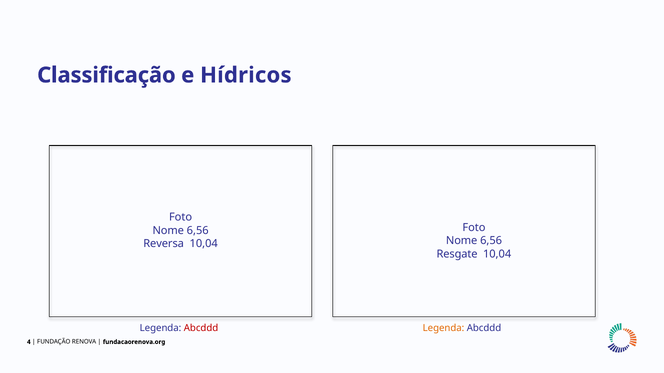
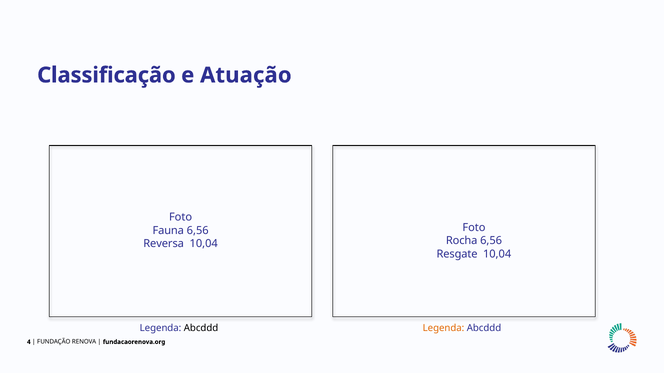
Hídricos: Hídricos -> Atuação
Nome at (168, 231): Nome -> Fauna
Nome at (462, 241): Nome -> Rocha
Abcddd at (201, 328) colour: red -> black
